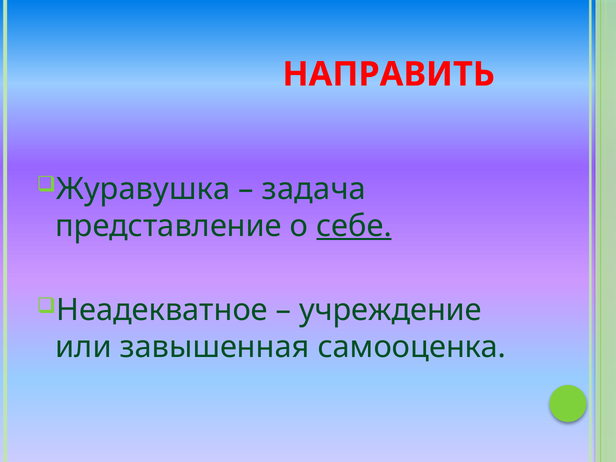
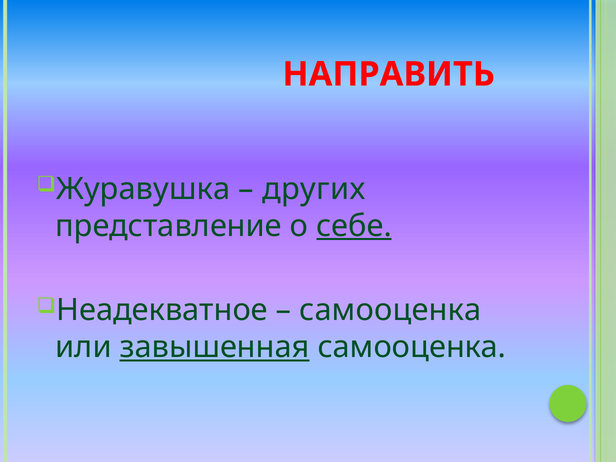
задача: задача -> других
учреждение at (391, 310): учреждение -> самооценка
завышенная underline: none -> present
